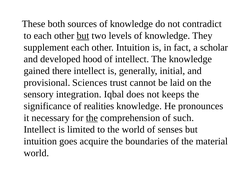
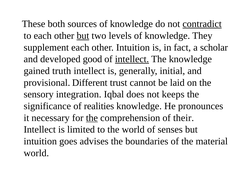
contradict underline: none -> present
hood: hood -> good
intellect at (132, 59) underline: none -> present
there: there -> truth
Sciences: Sciences -> Different
such: such -> their
acquire: acquire -> advises
